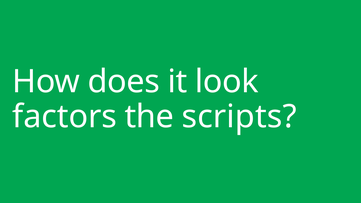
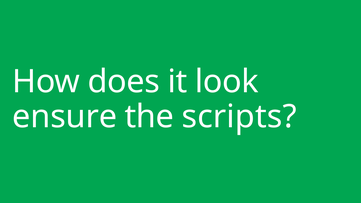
factors: factors -> ensure
